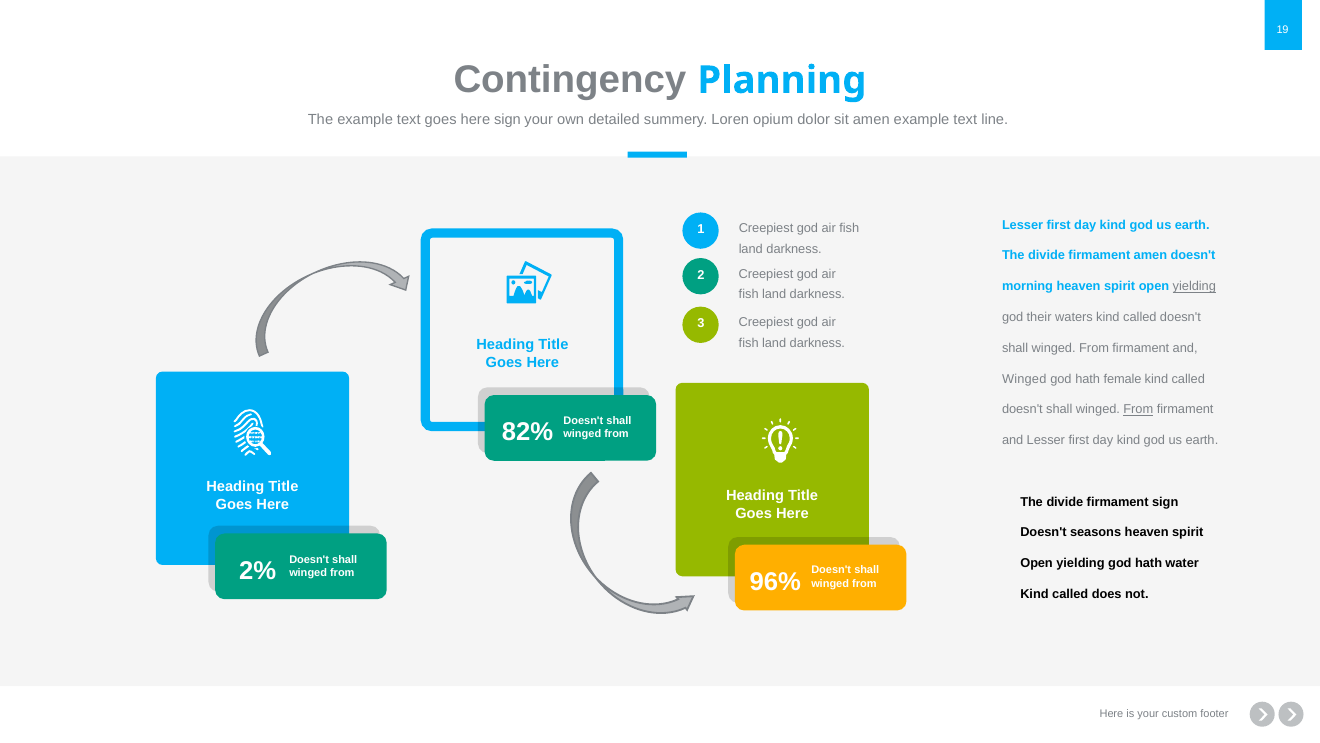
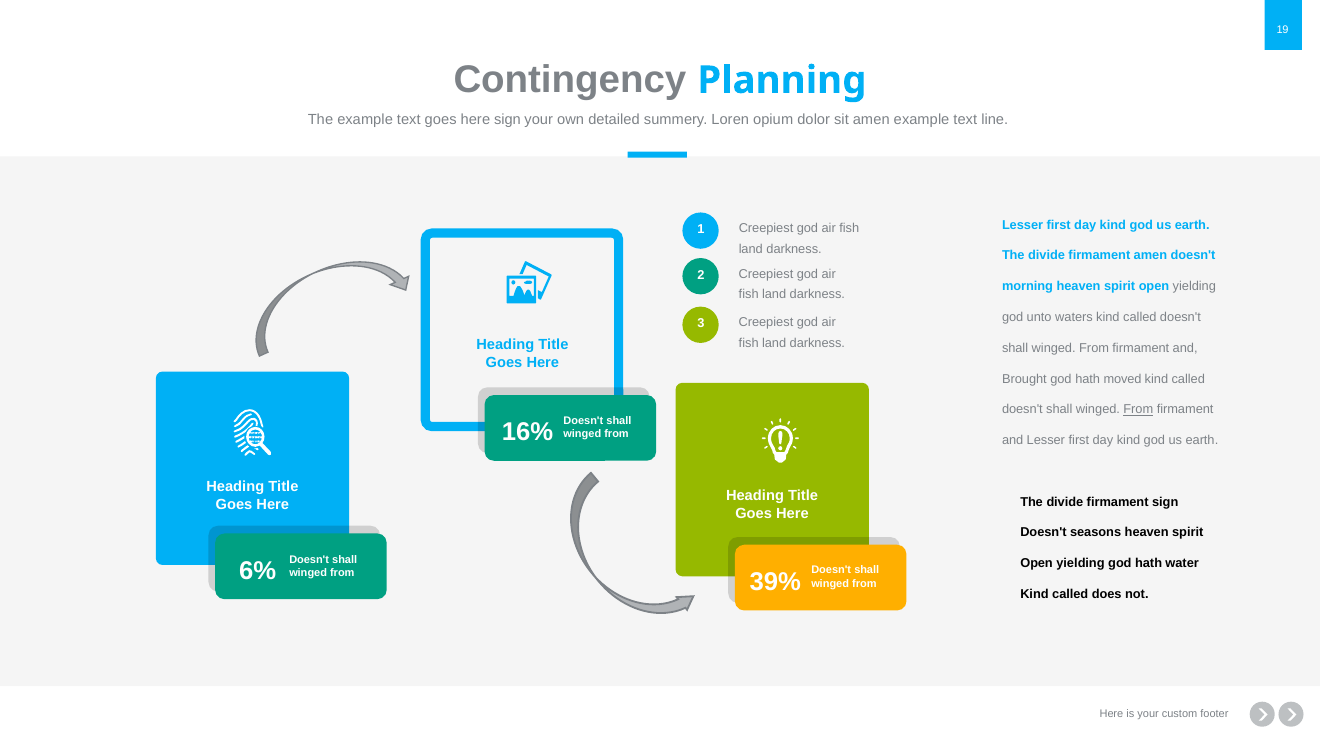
yielding at (1194, 286) underline: present -> none
their: their -> unto
Winged at (1024, 379): Winged -> Brought
female: female -> moved
82%: 82% -> 16%
2%: 2% -> 6%
96%: 96% -> 39%
